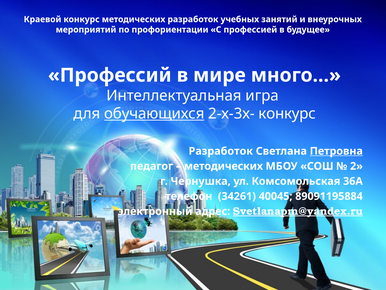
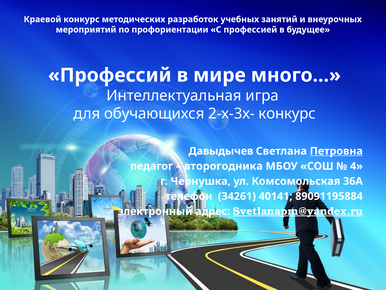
обучающихся underline: present -> none
Разработок at (221, 151): Разработок -> Давыдычев
методических at (224, 166): методических -> второгодника
2: 2 -> 4
40045: 40045 -> 40141
